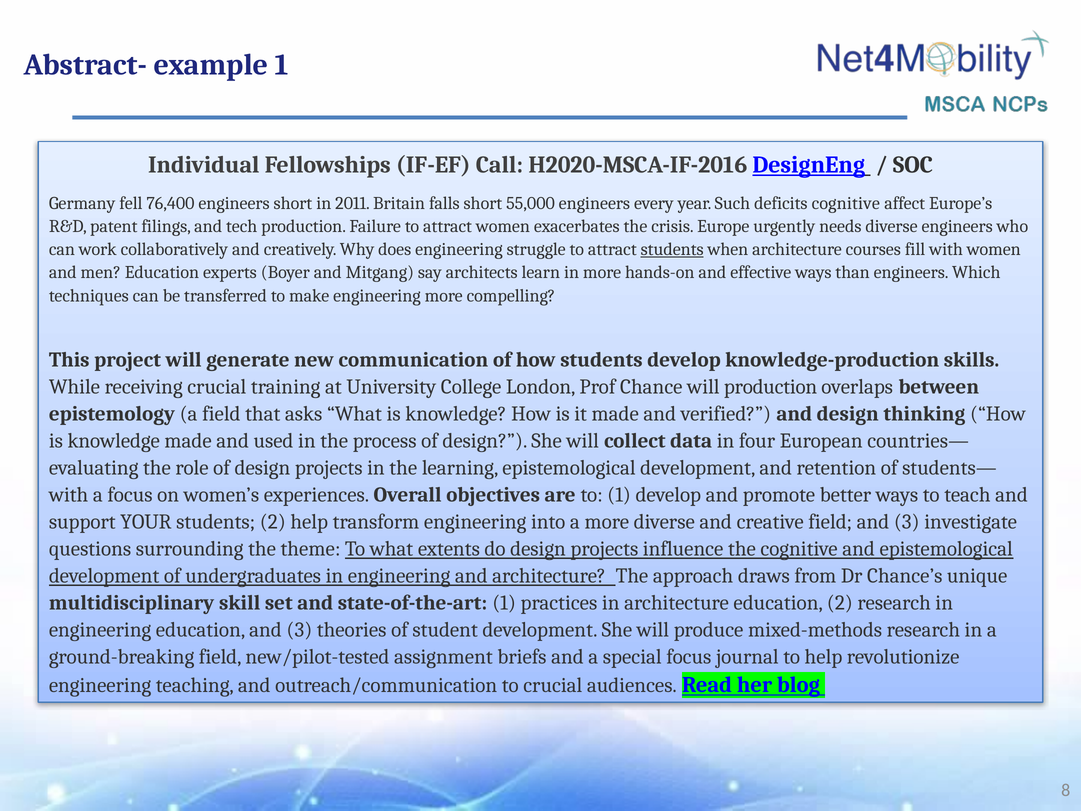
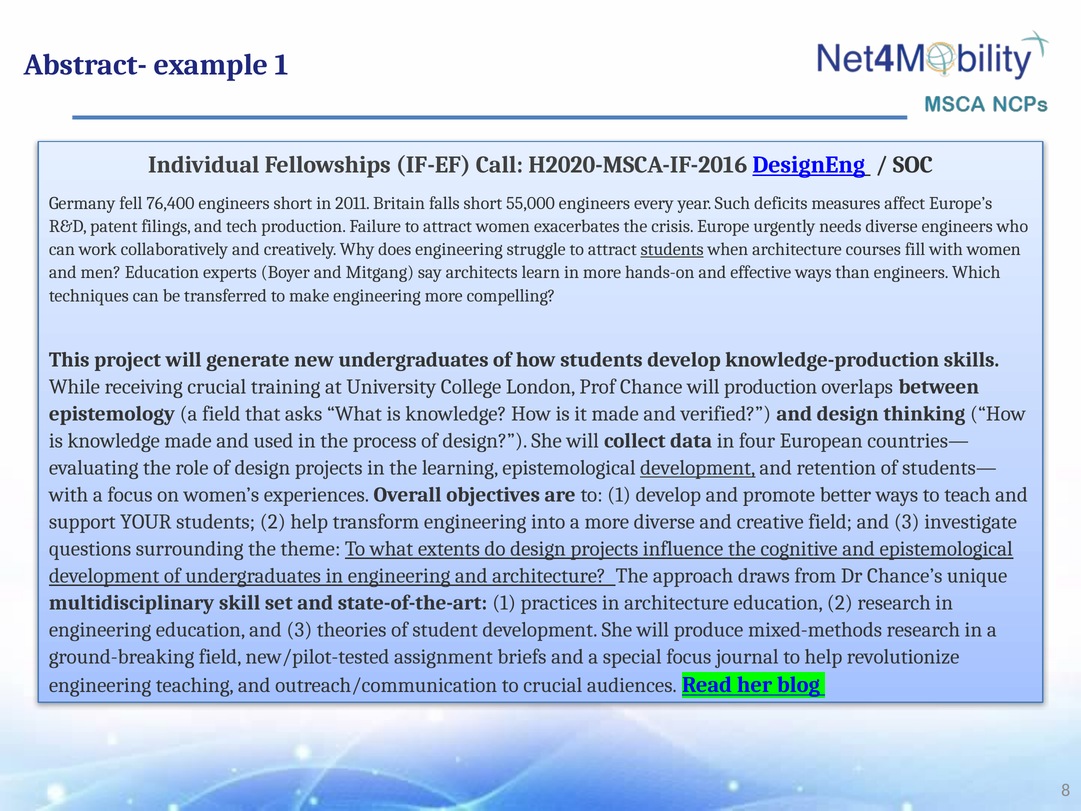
deficits cognitive: cognitive -> measures
new communication: communication -> undergraduates
development at (698, 468) underline: none -> present
